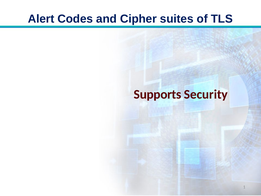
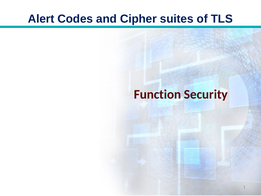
Supports: Supports -> Function
